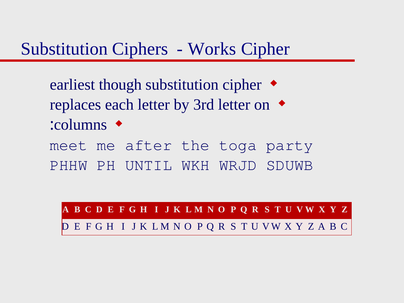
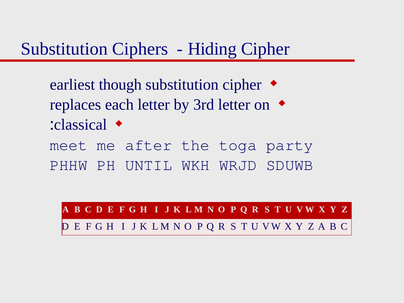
Works: Works -> Hiding
columns: columns -> classical
